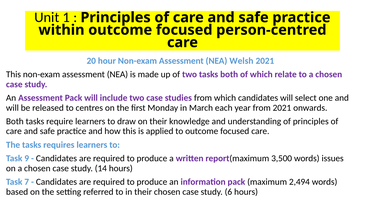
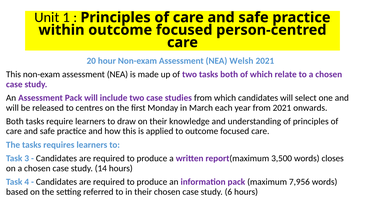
9: 9 -> 3
issues: issues -> closes
7: 7 -> 4
2,494: 2,494 -> 7,956
